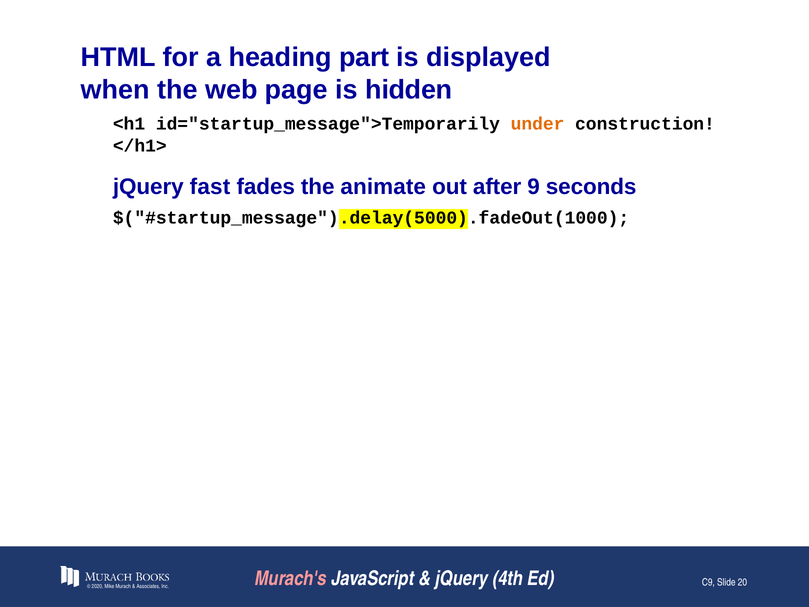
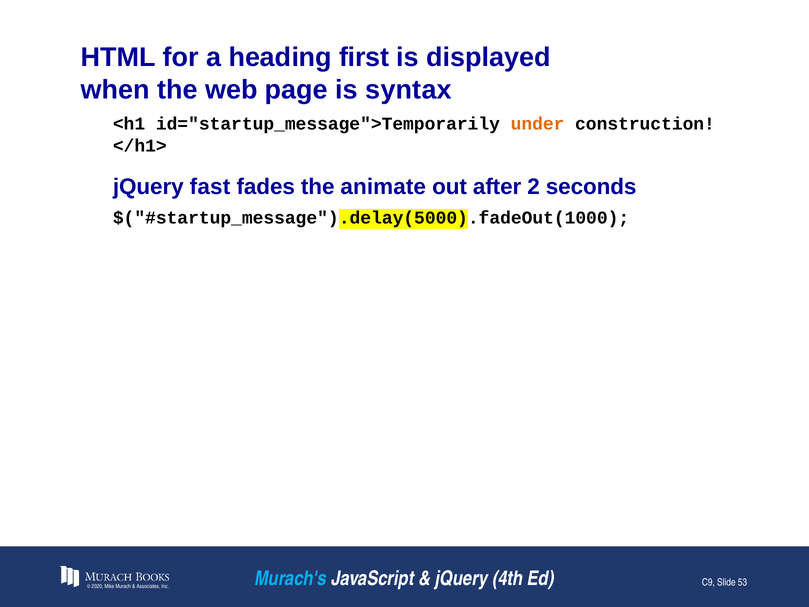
part: part -> first
hidden: hidden -> syntax
9: 9 -> 2
Murach's colour: pink -> light blue
20: 20 -> 53
